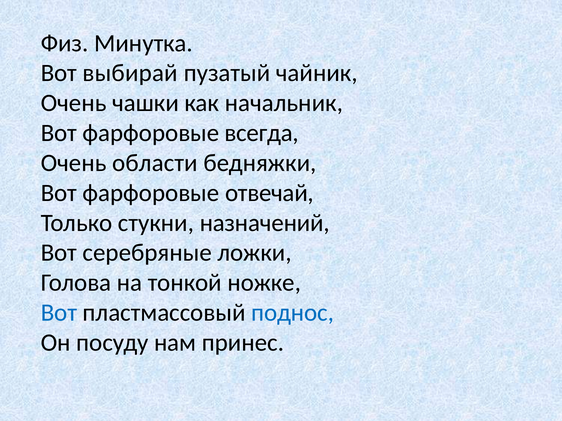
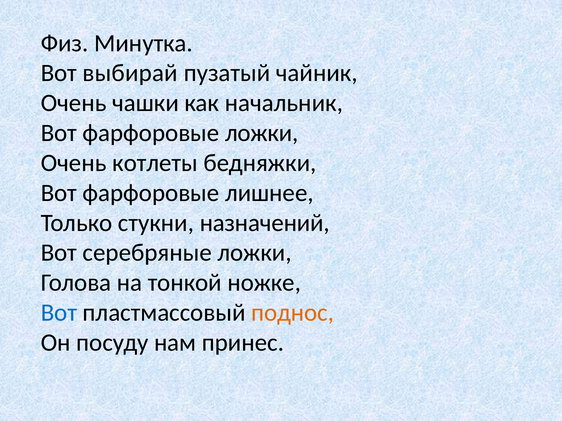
фарфоровые всегда: всегда -> ложки
области: области -> котлеты
отвечай: отвечай -> лишнее
поднос colour: blue -> orange
